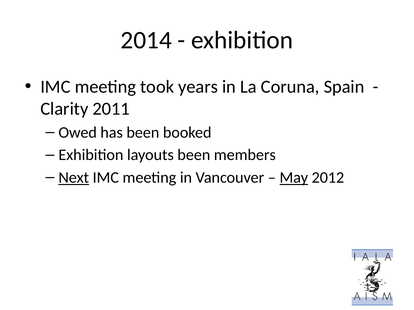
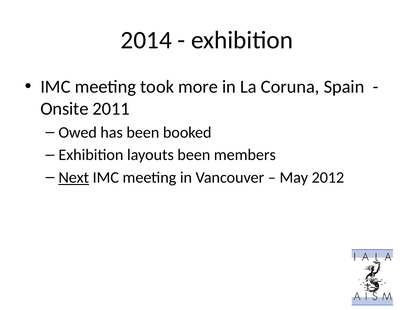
years: years -> more
Clarity: Clarity -> Onsite
May underline: present -> none
